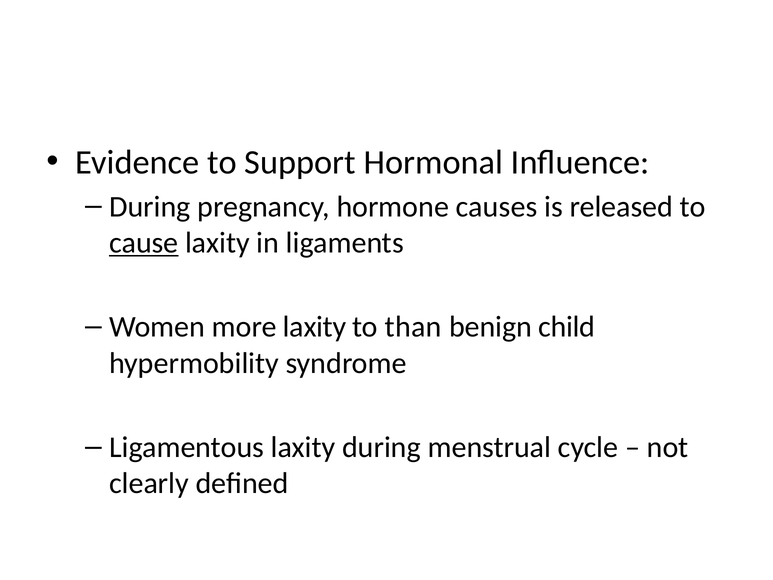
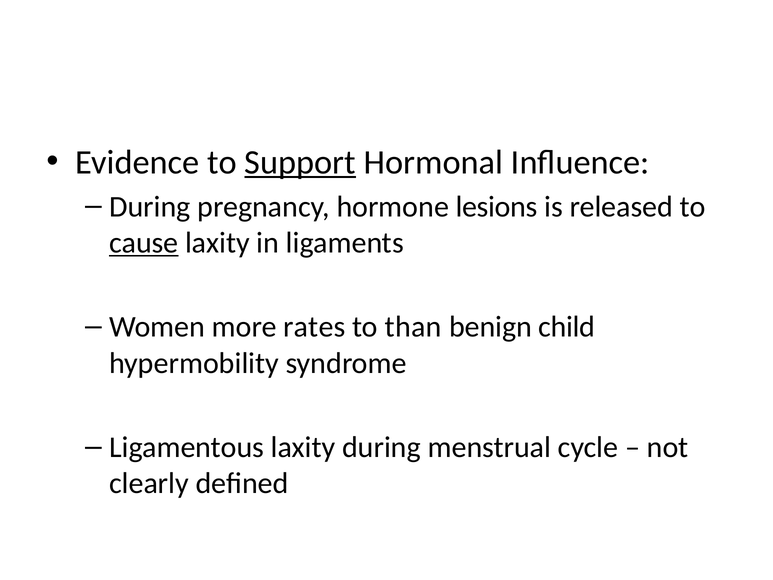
Support underline: none -> present
causes: causes -> lesions
more laxity: laxity -> rates
